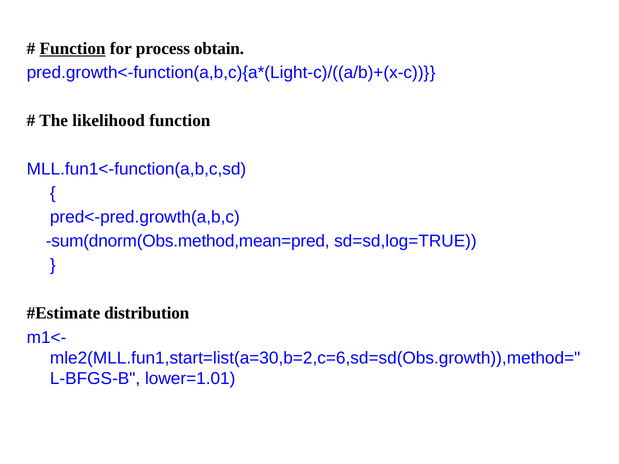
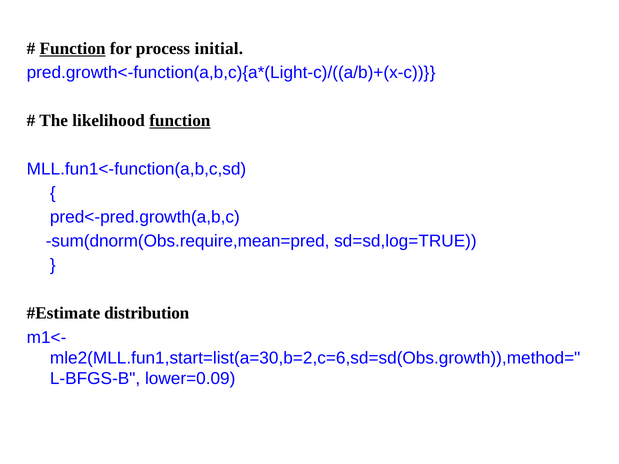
obtain: obtain -> initial
function at (180, 121) underline: none -> present
sum(dnorm(Obs.method,mean=pred: sum(dnorm(Obs.method,mean=pred -> sum(dnorm(Obs.require,mean=pred
lower=1.01: lower=1.01 -> lower=0.09
